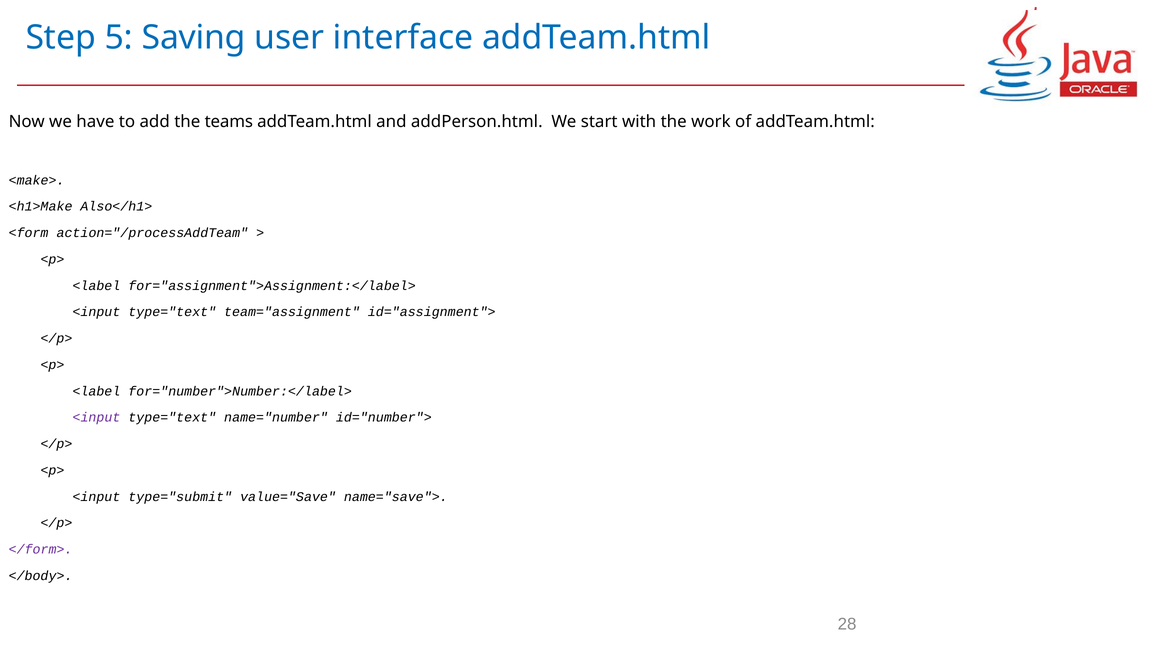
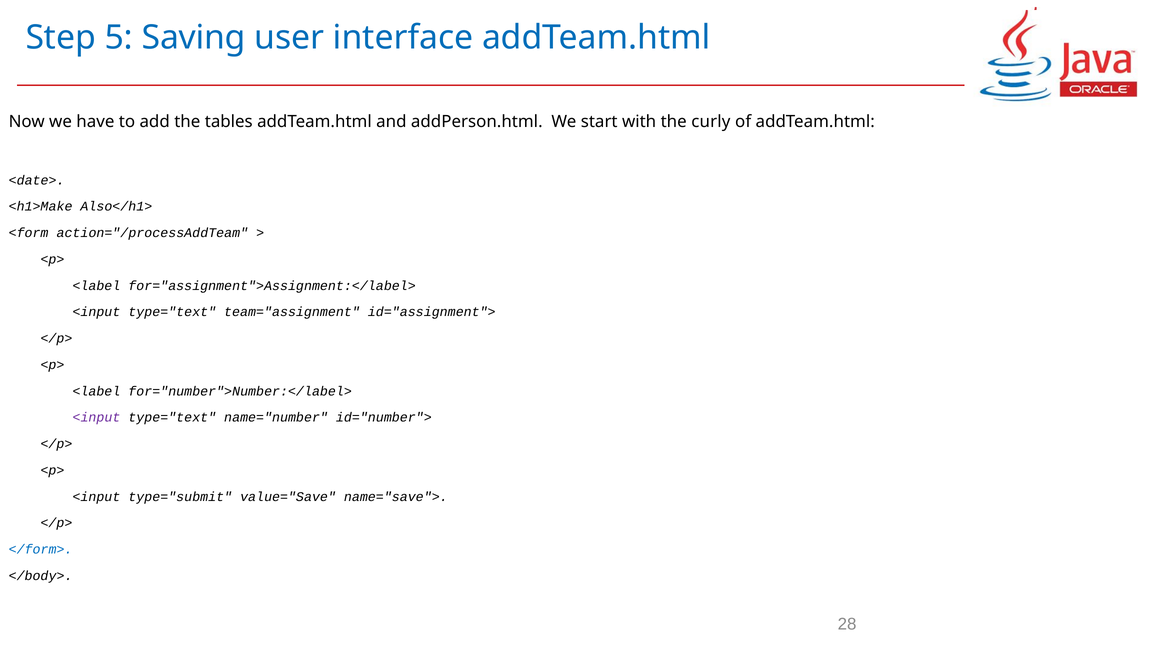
teams: teams -> tables
work: work -> curly
<make>: <make> -> <date>
</form> colour: purple -> blue
